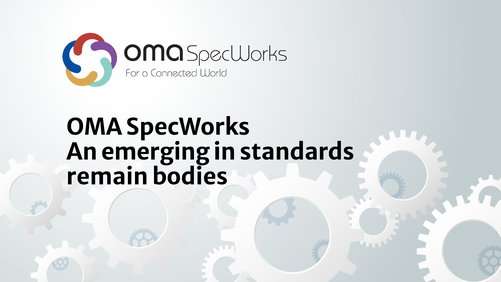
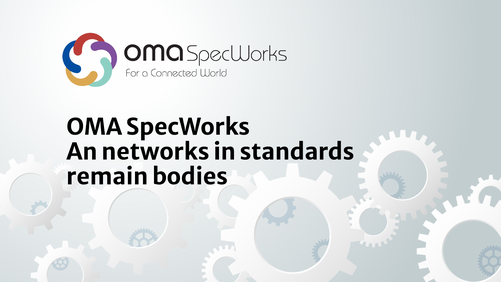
emerging: emerging -> networks
